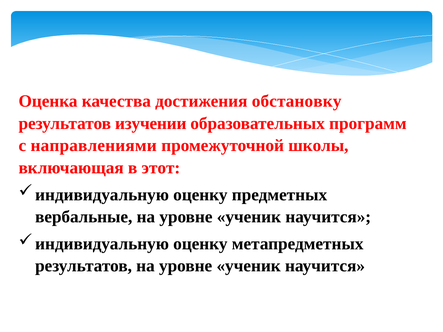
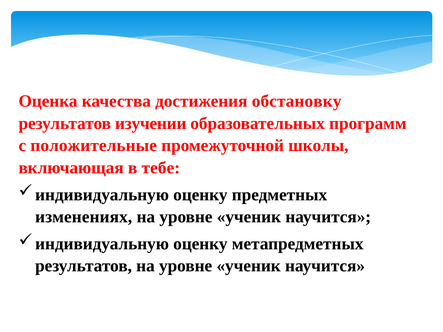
направлениями: направлениями -> положительные
этот: этот -> тебе
вербальные: вербальные -> изменениях
